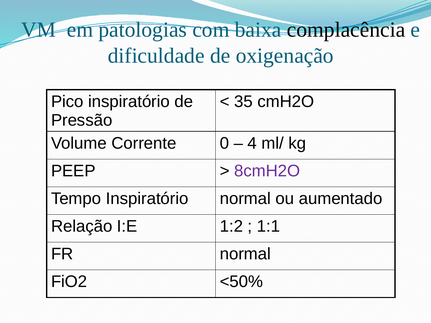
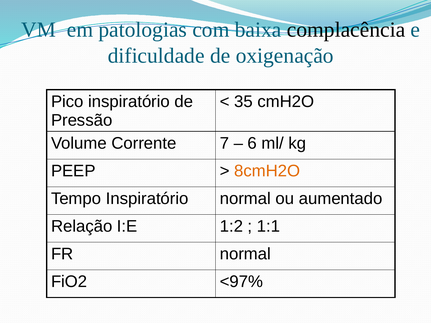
0: 0 -> 7
4: 4 -> 6
8cmH2O colour: purple -> orange
<50%: <50% -> <97%
